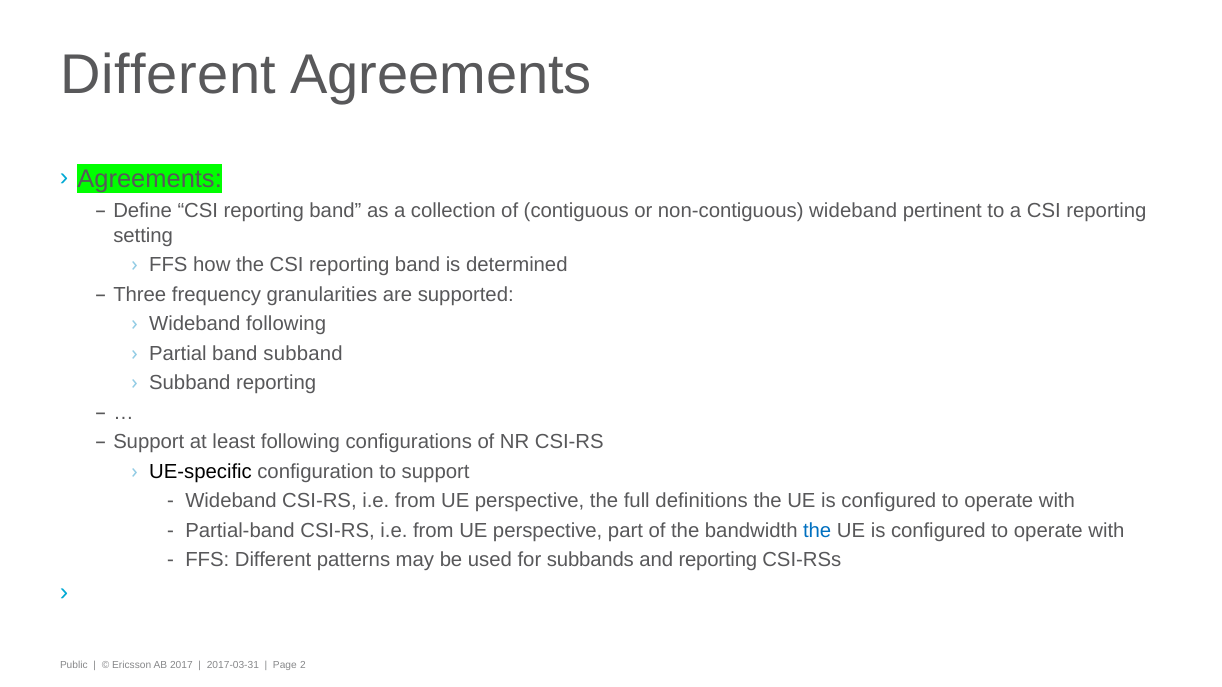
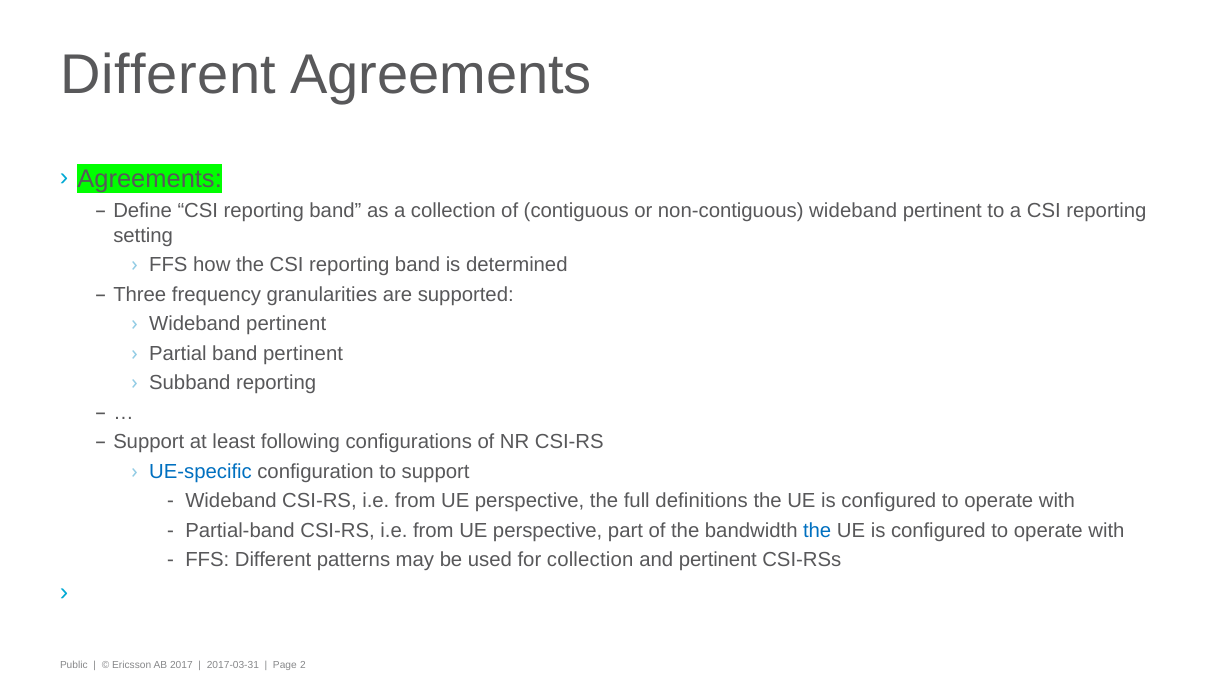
following at (286, 324): following -> pertinent
band subband: subband -> pertinent
UE-specific colour: black -> blue
for subbands: subbands -> collection
and reporting: reporting -> pertinent
